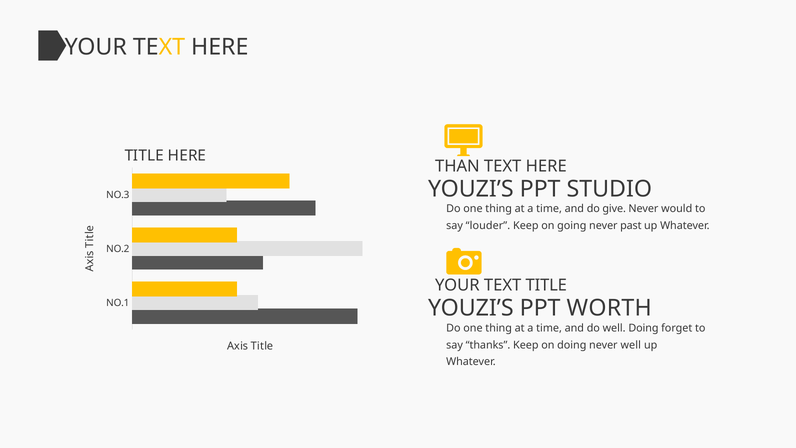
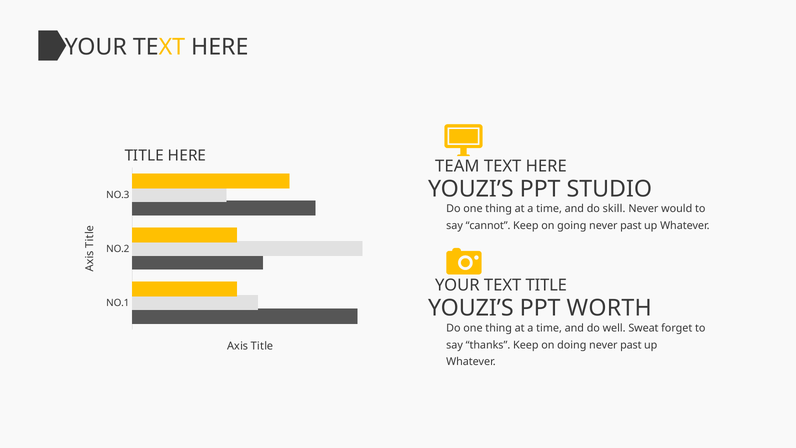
THAN: THAN -> TEAM
give: give -> skill
louder: louder -> cannot
well Doing: Doing -> Sweat
well at (631, 345): well -> past
